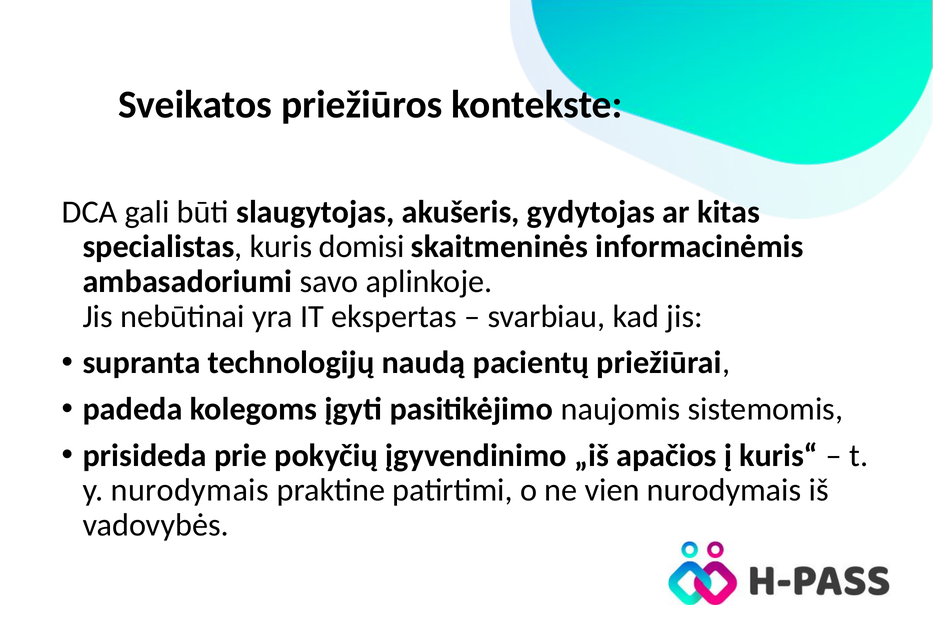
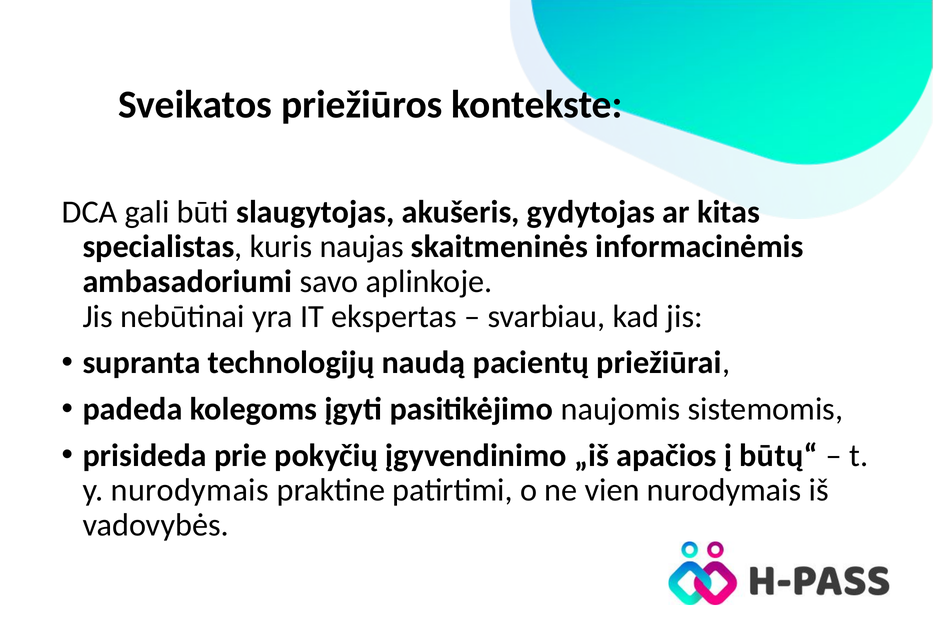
domisi: domisi -> naujas
kuris“: kuris“ -> būtų“
